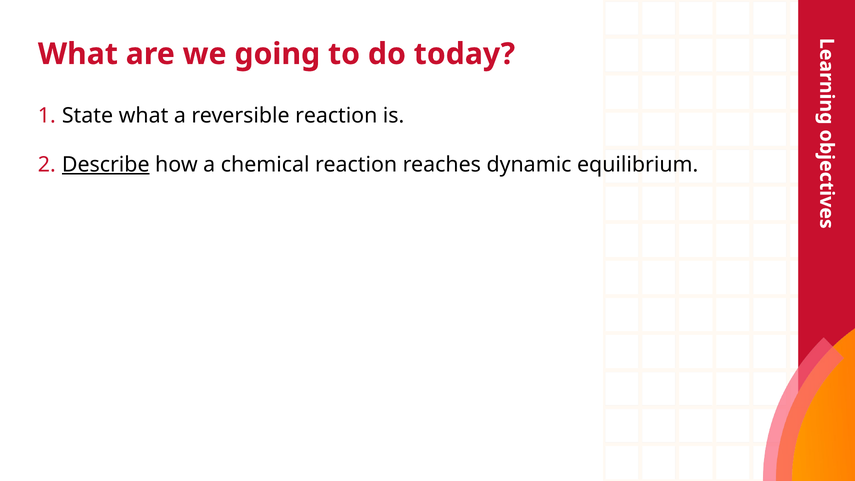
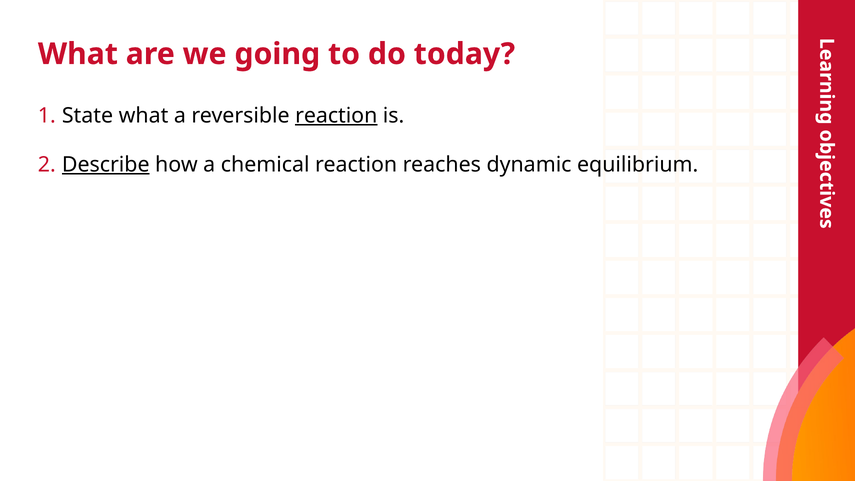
reaction at (336, 116) underline: none -> present
